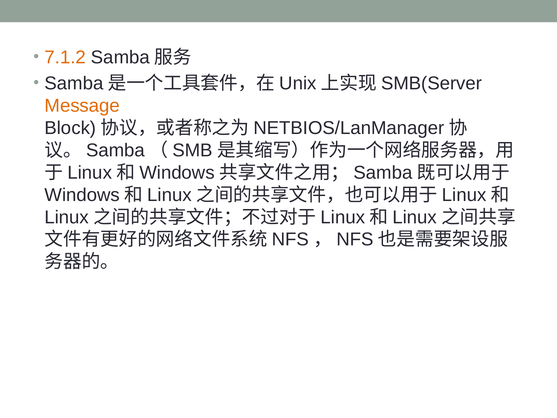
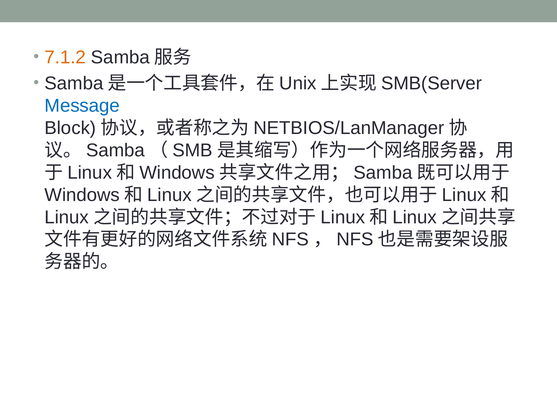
Message colour: orange -> blue
